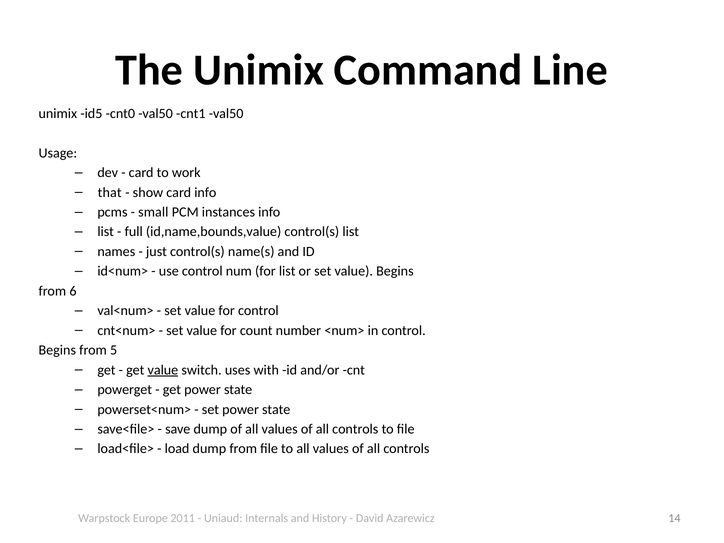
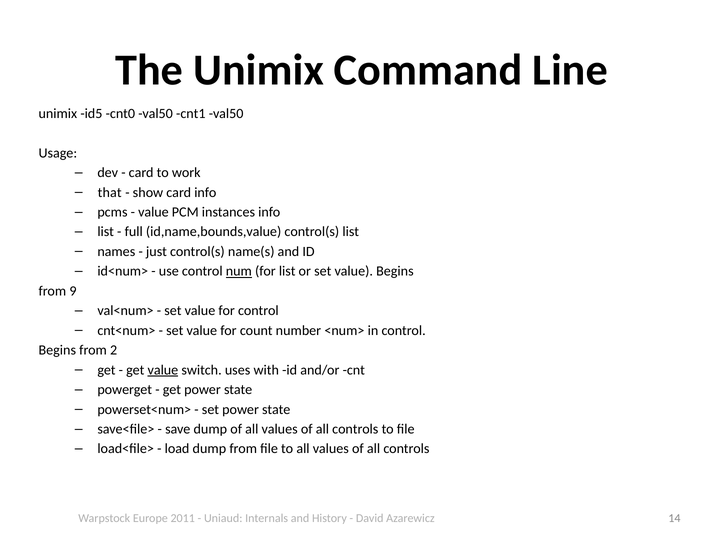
small at (153, 212): small -> value
num underline: none -> present
6: 6 -> 9
5: 5 -> 2
